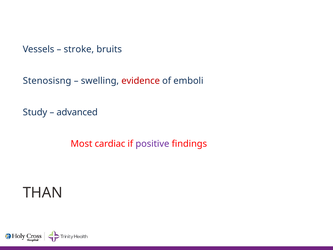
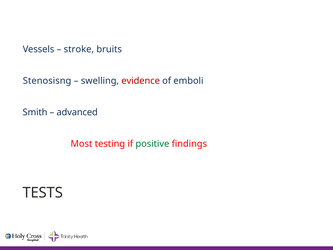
Study: Study -> Smith
cardiac: cardiac -> testing
positive colour: purple -> green
THAN: THAN -> TESTS
